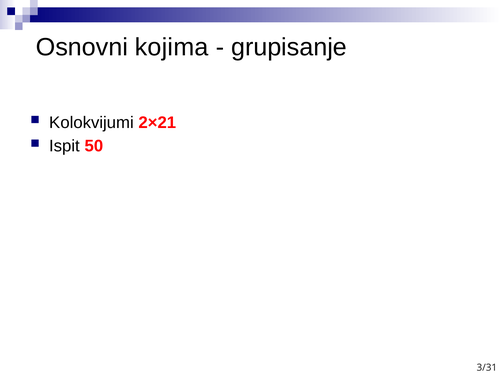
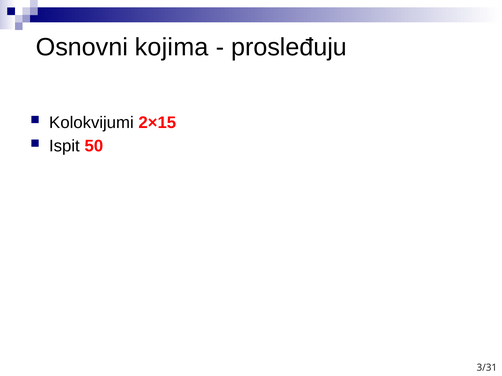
grupisanje: grupisanje -> prosleđuju
2×21: 2×21 -> 2×15
